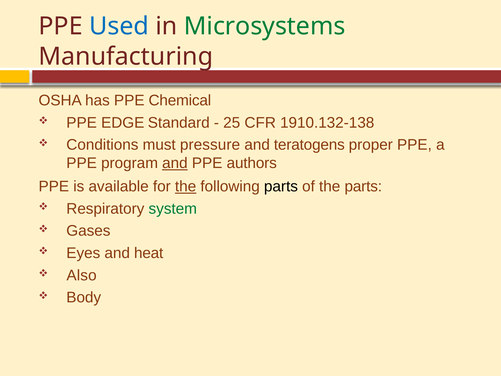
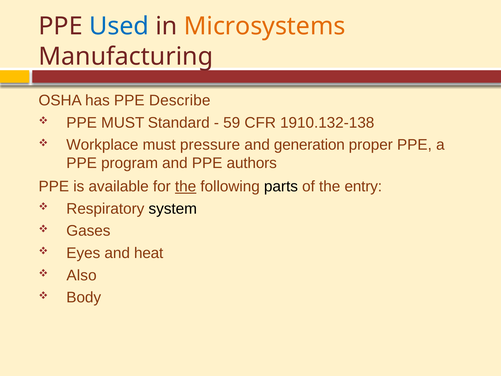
Microsystems colour: green -> orange
Chemical: Chemical -> Describe
PPE EDGE: EDGE -> MUST
25: 25 -> 59
Conditions: Conditions -> Workplace
teratogens: teratogens -> generation
and at (175, 163) underline: present -> none
the parts: parts -> entry
system colour: green -> black
